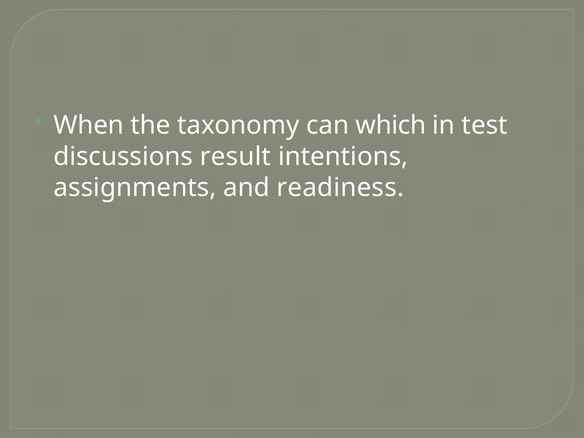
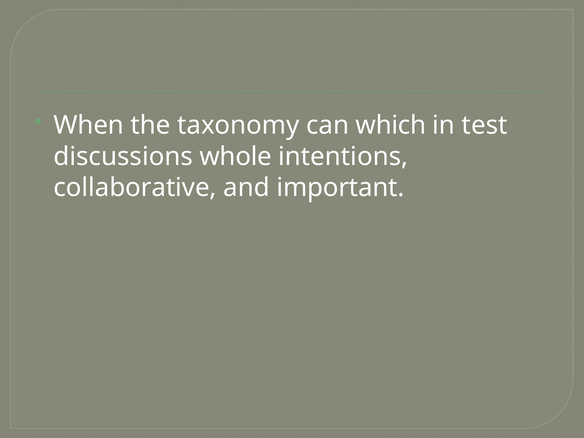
result: result -> whole
assignments: assignments -> collaborative
readiness: readiness -> important
